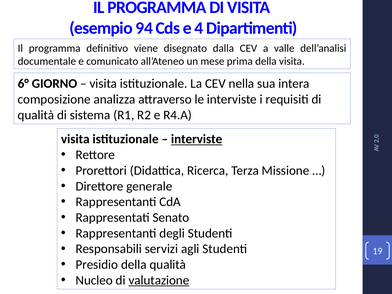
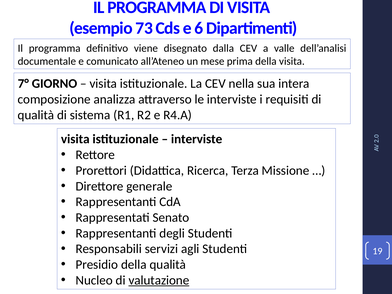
94: 94 -> 73
4: 4 -> 6
6°: 6° -> 7°
interviste at (197, 139) underline: present -> none
